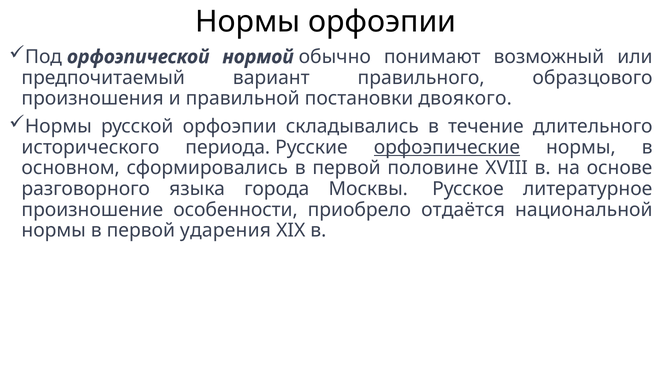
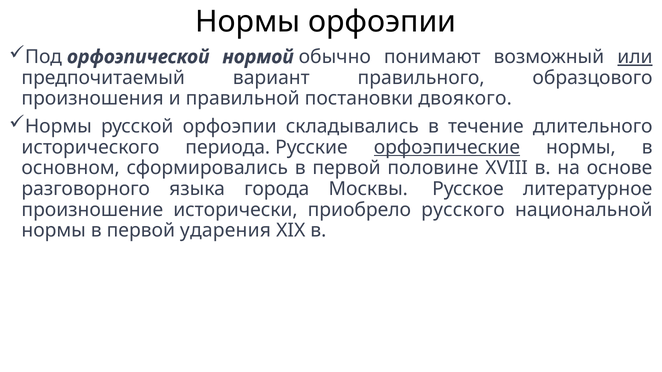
или underline: none -> present
особенности: особенности -> исторически
отдаётся: отдаётся -> русского
